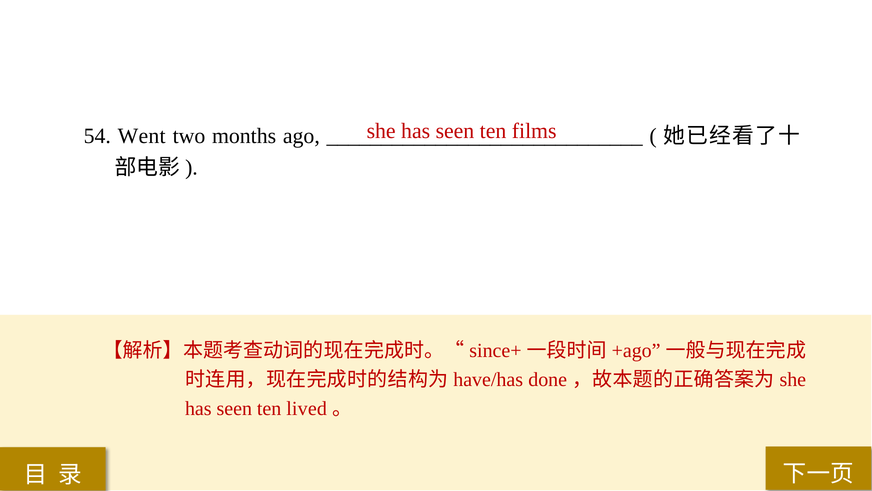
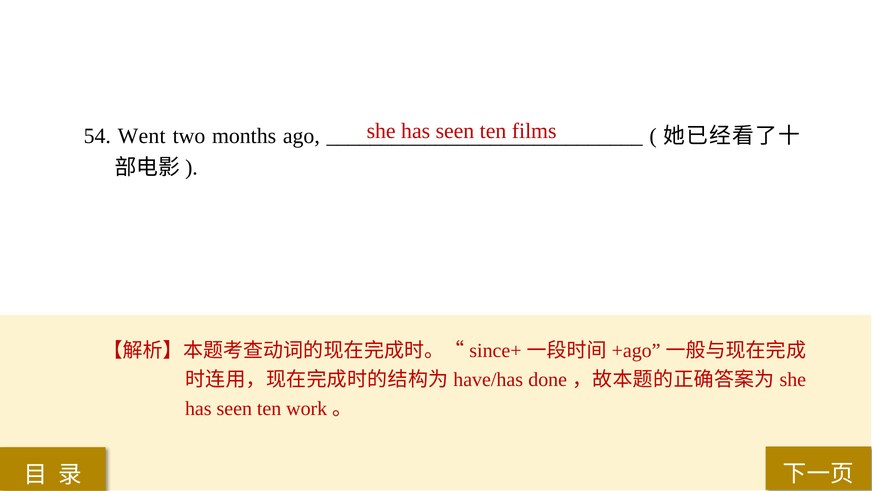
lived: lived -> work
